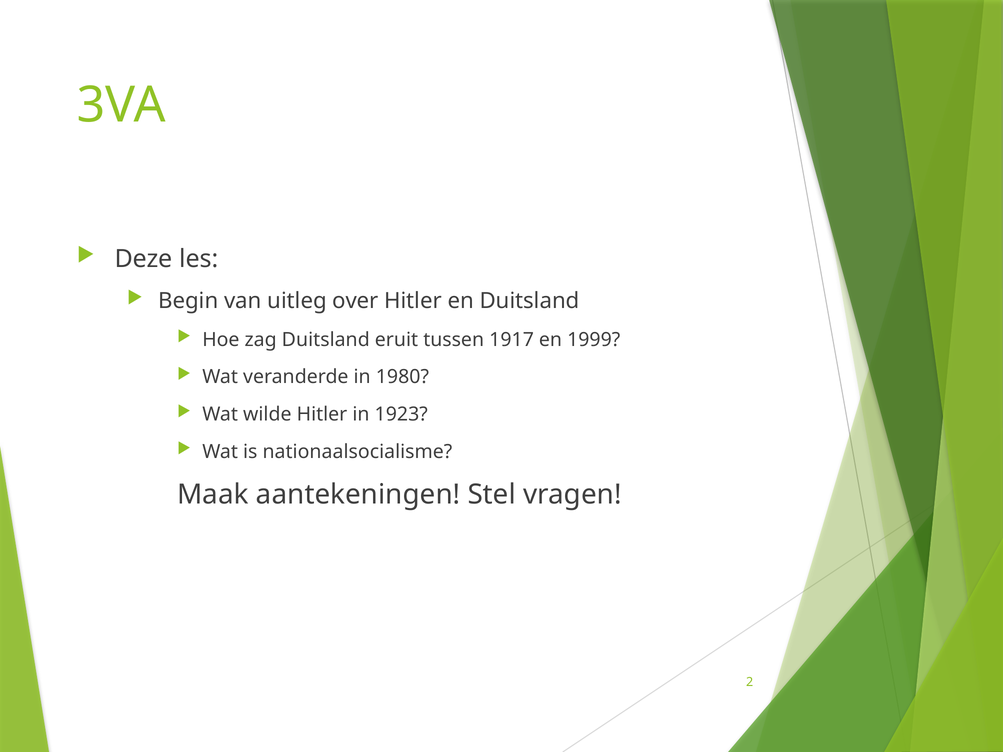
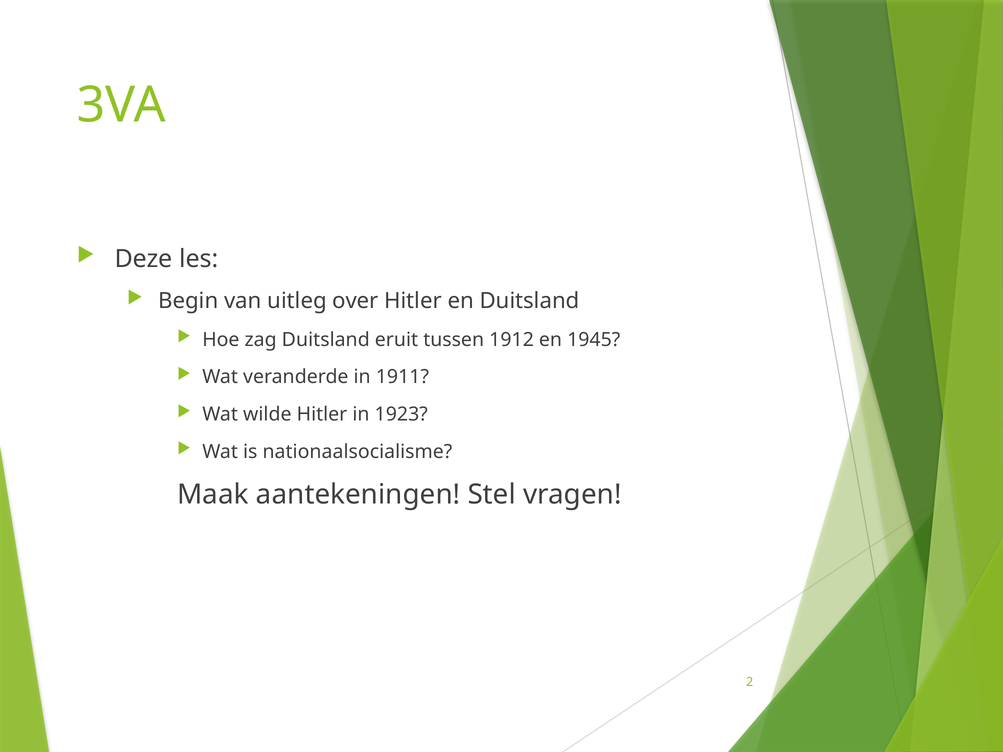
1917: 1917 -> 1912
1999: 1999 -> 1945
1980: 1980 -> 1911
